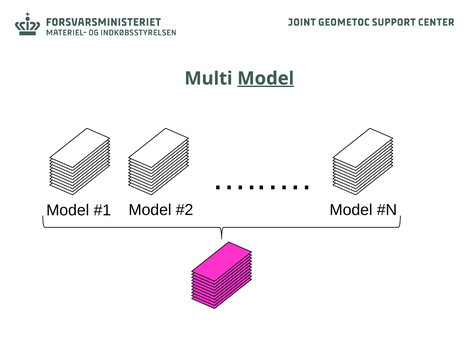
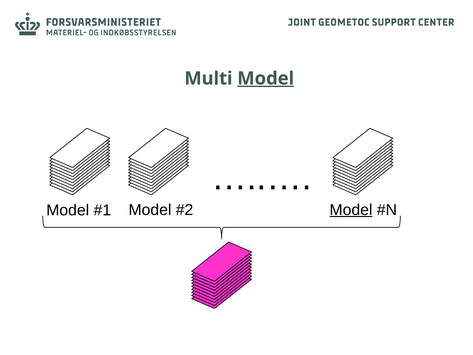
Model at (351, 210) underline: none -> present
